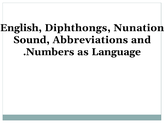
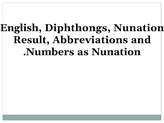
Sound: Sound -> Result
as Language: Language -> Nunation
